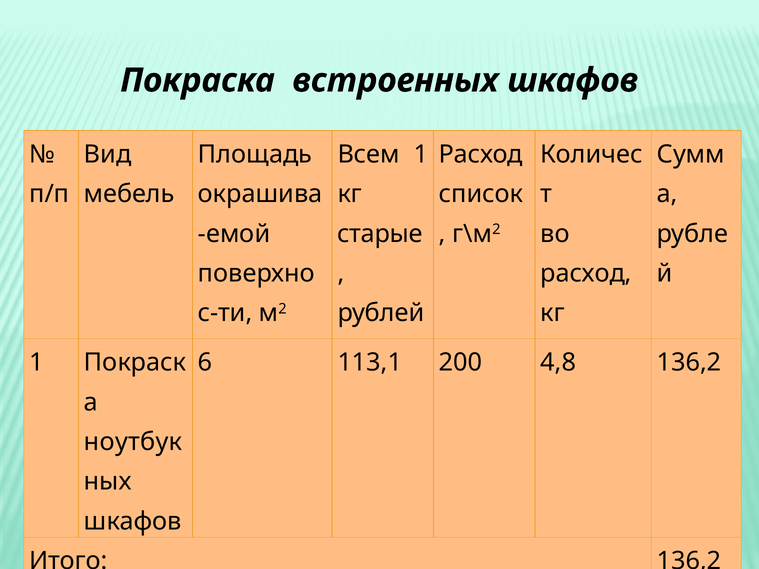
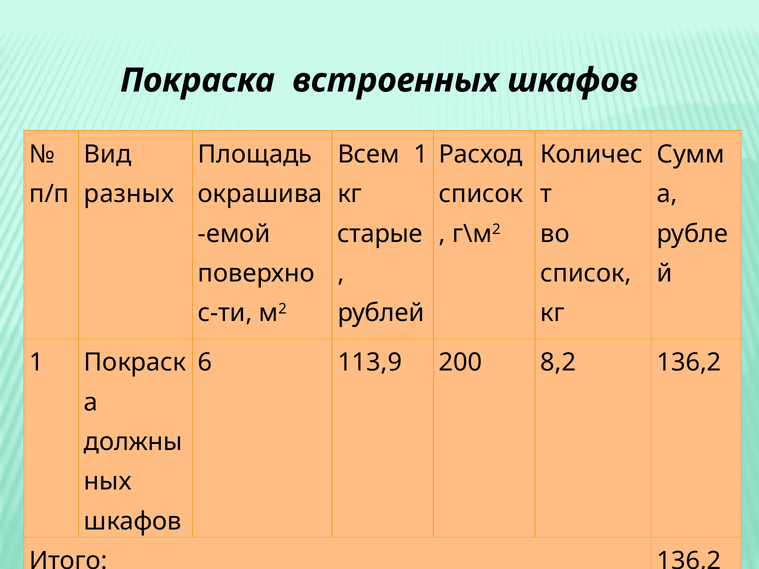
мебель: мебель -> разных
расход at (586, 273): расход -> список
113,1: 113,1 -> 113,9
4,8: 4,8 -> 8,2
ноутбук: ноутбук -> должны
